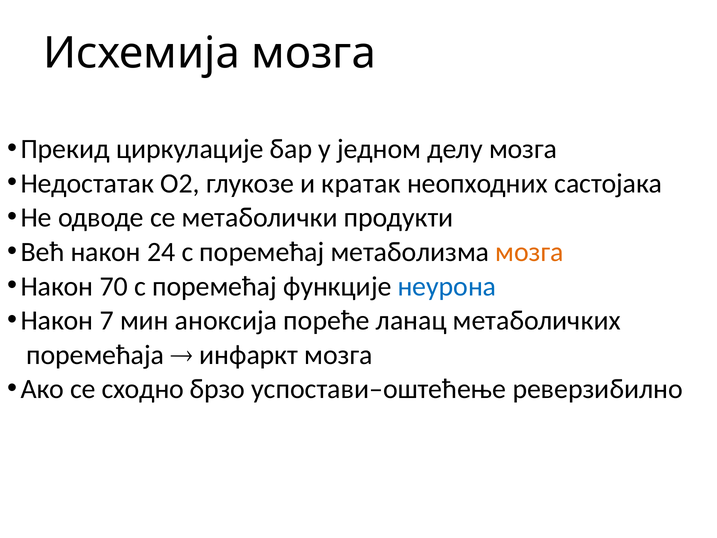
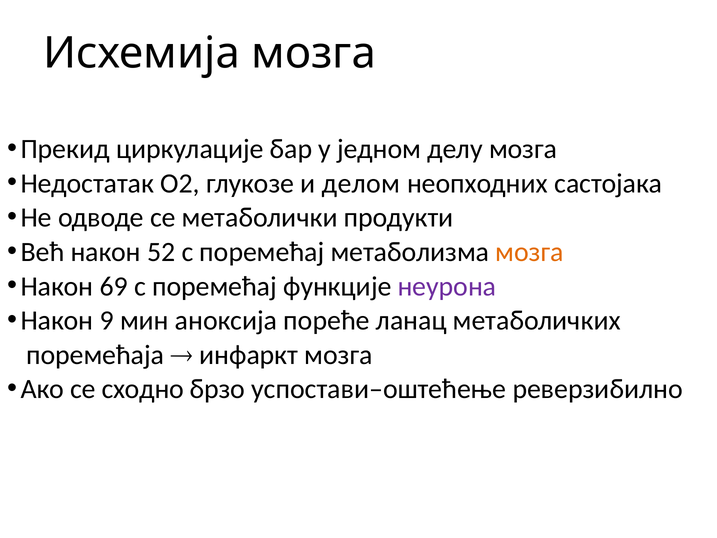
кратак: кратак -> делом
24: 24 -> 52
70: 70 -> 69
неурона colour: blue -> purple
7: 7 -> 9
